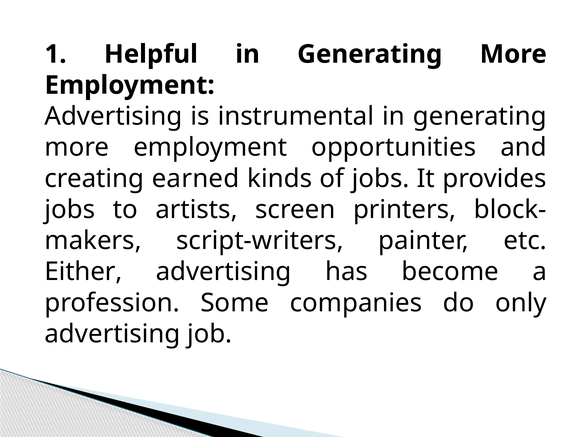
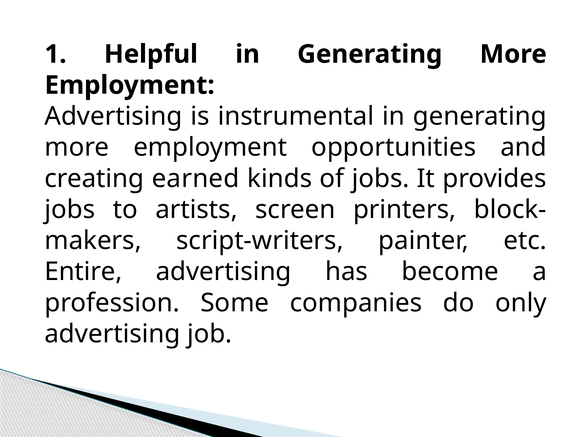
Either: Either -> Entire
